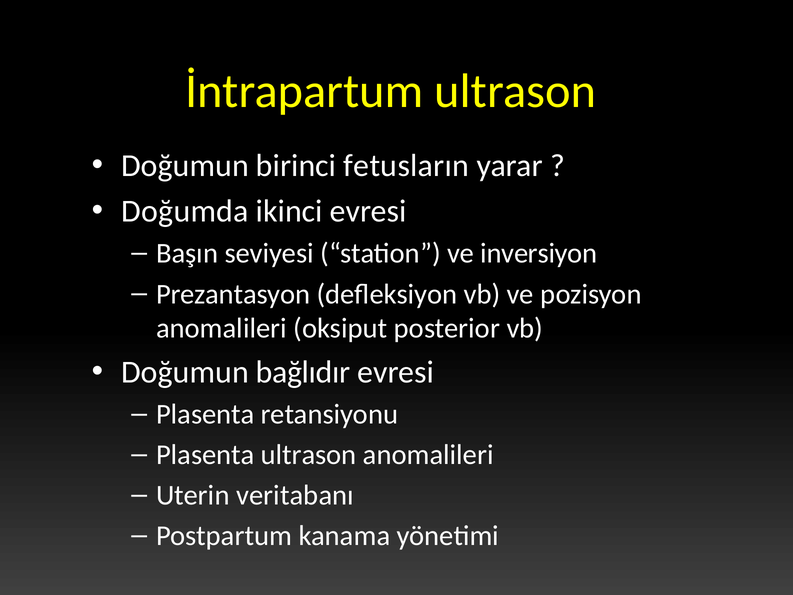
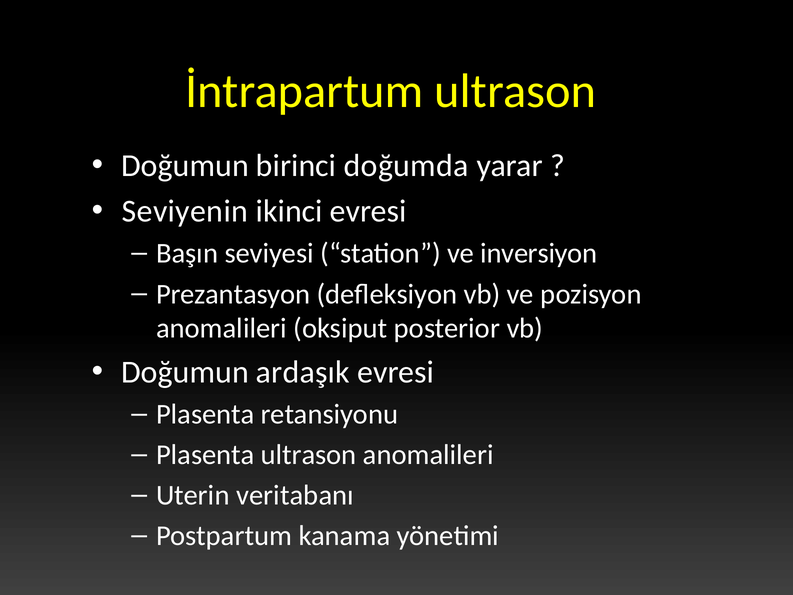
fetusların: fetusların -> doğumda
Doğumda: Doğumda -> Seviyenin
bağlıdır: bağlıdır -> ardaşık
